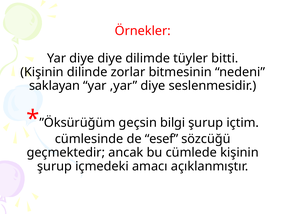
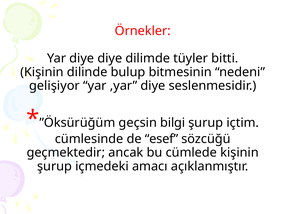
zorlar: zorlar -> bulup
saklayan: saklayan -> gelişiyor
